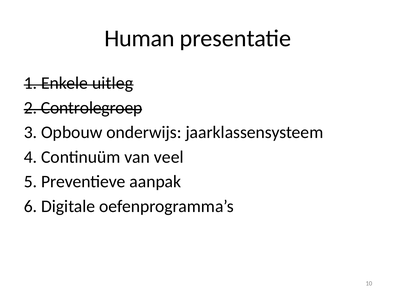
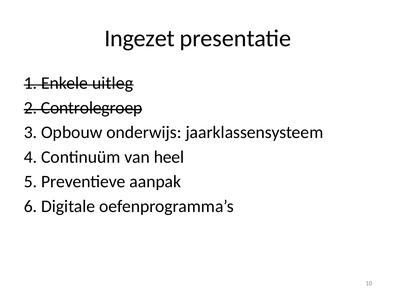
Human: Human -> Ingezet
veel: veel -> heel
